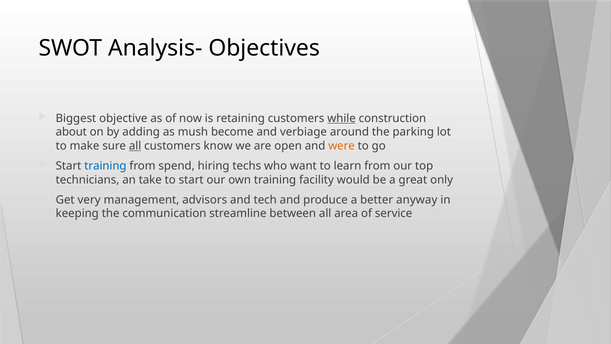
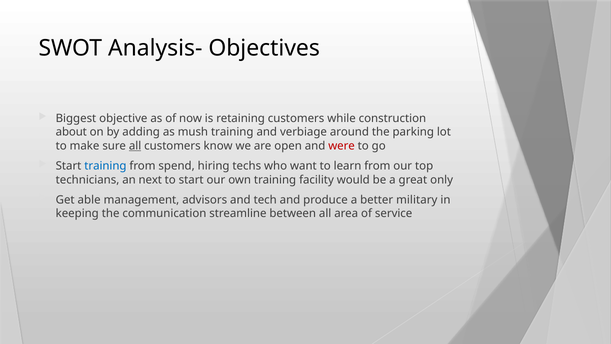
while underline: present -> none
mush become: become -> training
were colour: orange -> red
take: take -> next
very: very -> able
anyway: anyway -> military
